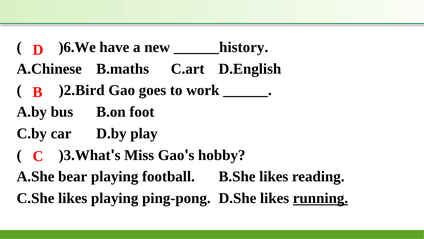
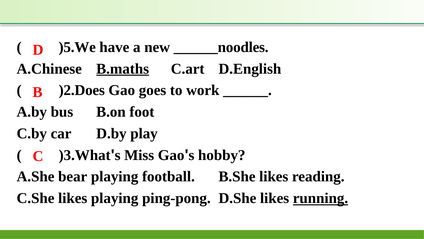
)6.We: )6.We -> )5.We
______history: ______history -> ______noodles
B.maths underline: none -> present
)2.Bird: )2.Bird -> )2.Does
